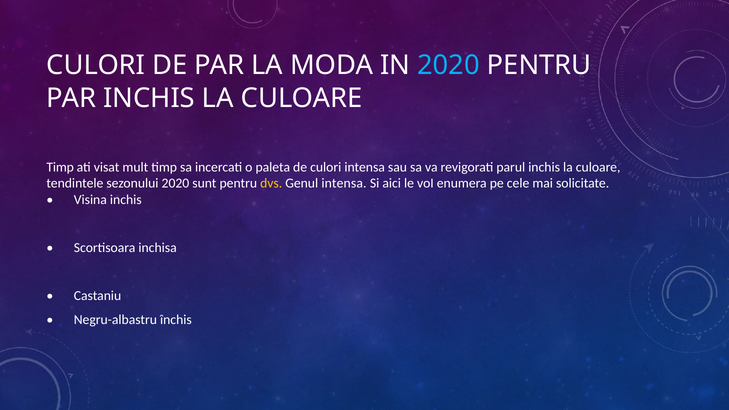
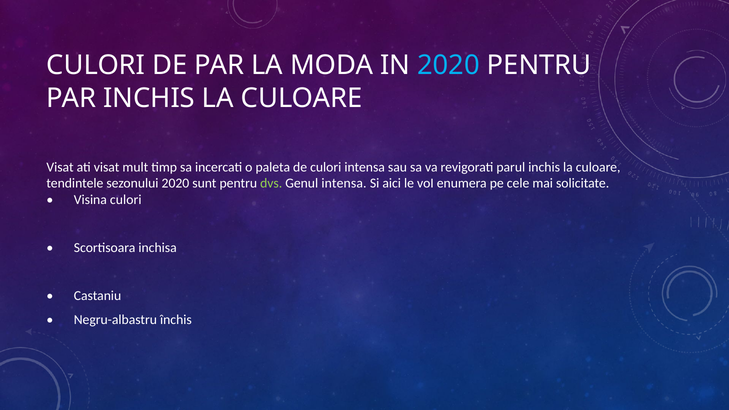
Timp at (60, 167): Timp -> Visat
dvs colour: yellow -> light green
Visina inchis: inchis -> culori
